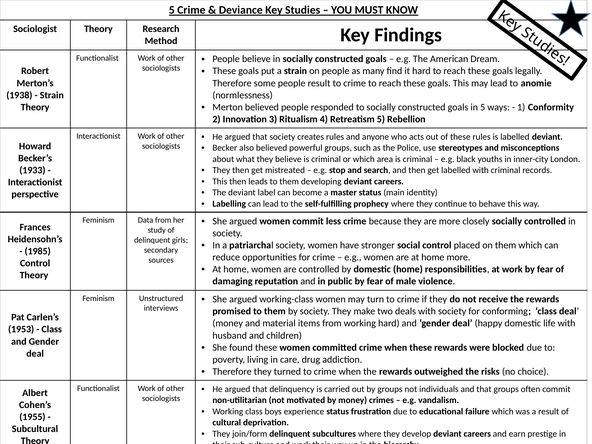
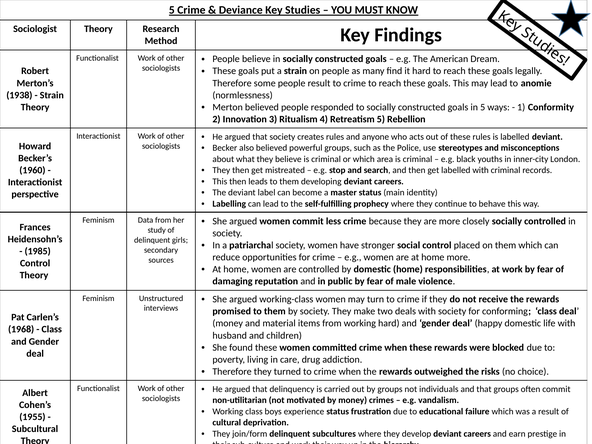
1933: 1933 -> 1960
1953: 1953 -> 1968
